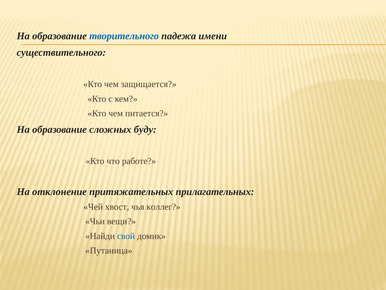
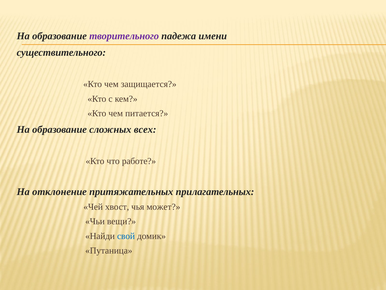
творительного colour: blue -> purple
буду: буду -> всех
коллег: коллег -> может
